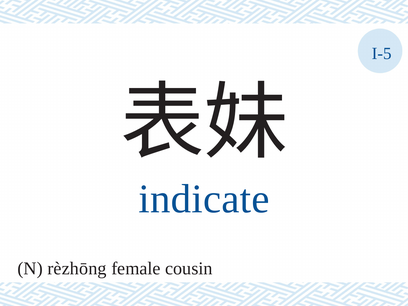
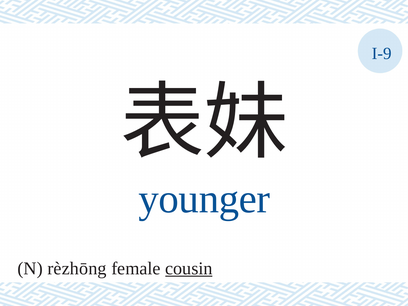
I-5: I-5 -> I-9
indicate: indicate -> younger
cousin underline: none -> present
